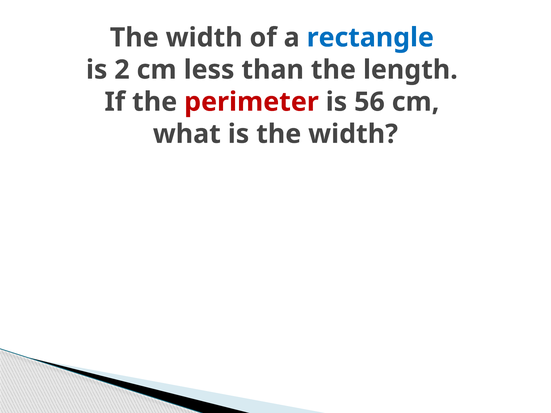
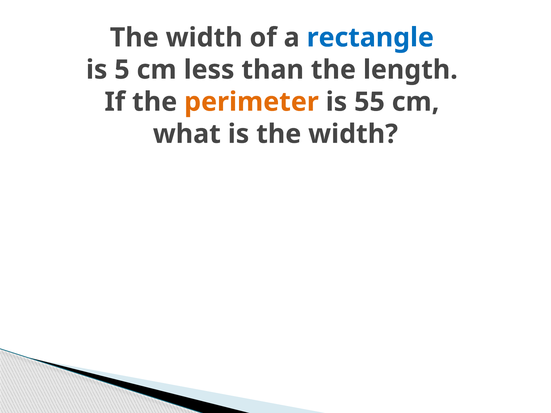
2: 2 -> 5
perimeter colour: red -> orange
56: 56 -> 55
